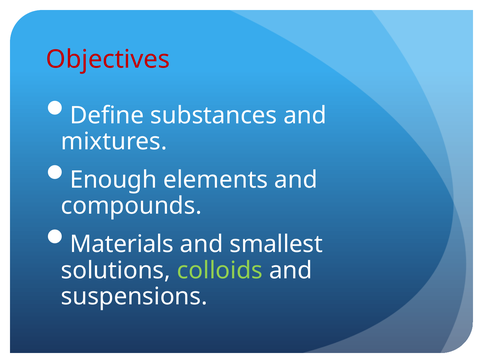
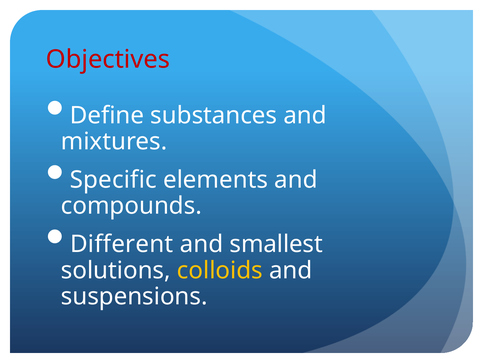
Enough: Enough -> Specific
Materials: Materials -> Different
colloids colour: light green -> yellow
